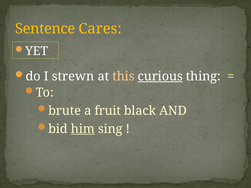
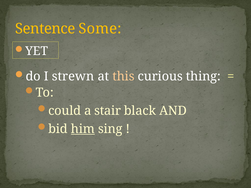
Cares: Cares -> Some
curious underline: present -> none
brute: brute -> could
fruit: fruit -> stair
